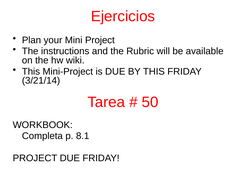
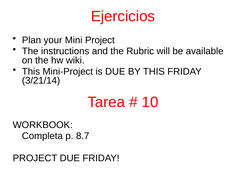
50: 50 -> 10
8.1: 8.1 -> 8.7
